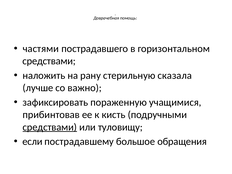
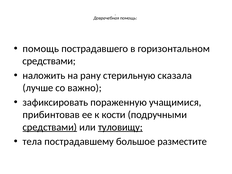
частями at (41, 49): частями -> помощь
кисть: кисть -> кости
туловищу underline: none -> present
если: если -> тела
обращения: обращения -> разместите
